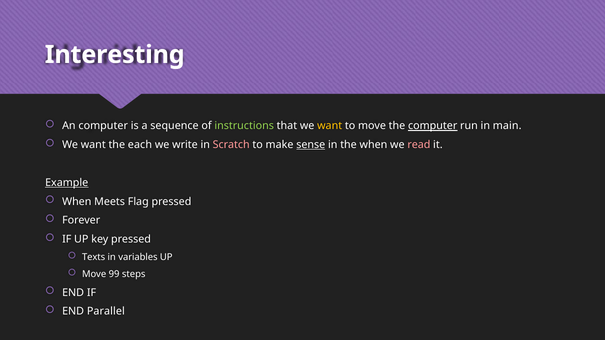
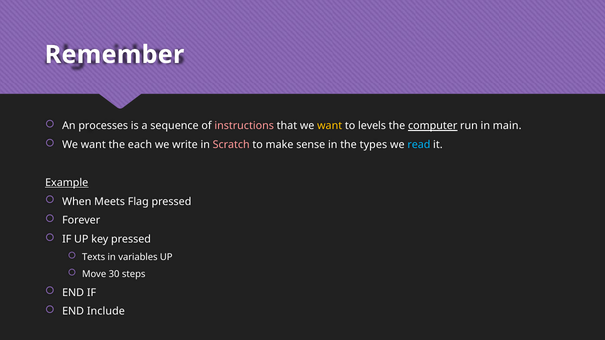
Interesting: Interesting -> Remember
An computer: computer -> processes
instructions colour: light green -> pink
to move: move -> levels
sense underline: present -> none
the when: when -> types
read colour: pink -> light blue
99: 99 -> 30
Parallel: Parallel -> Include
